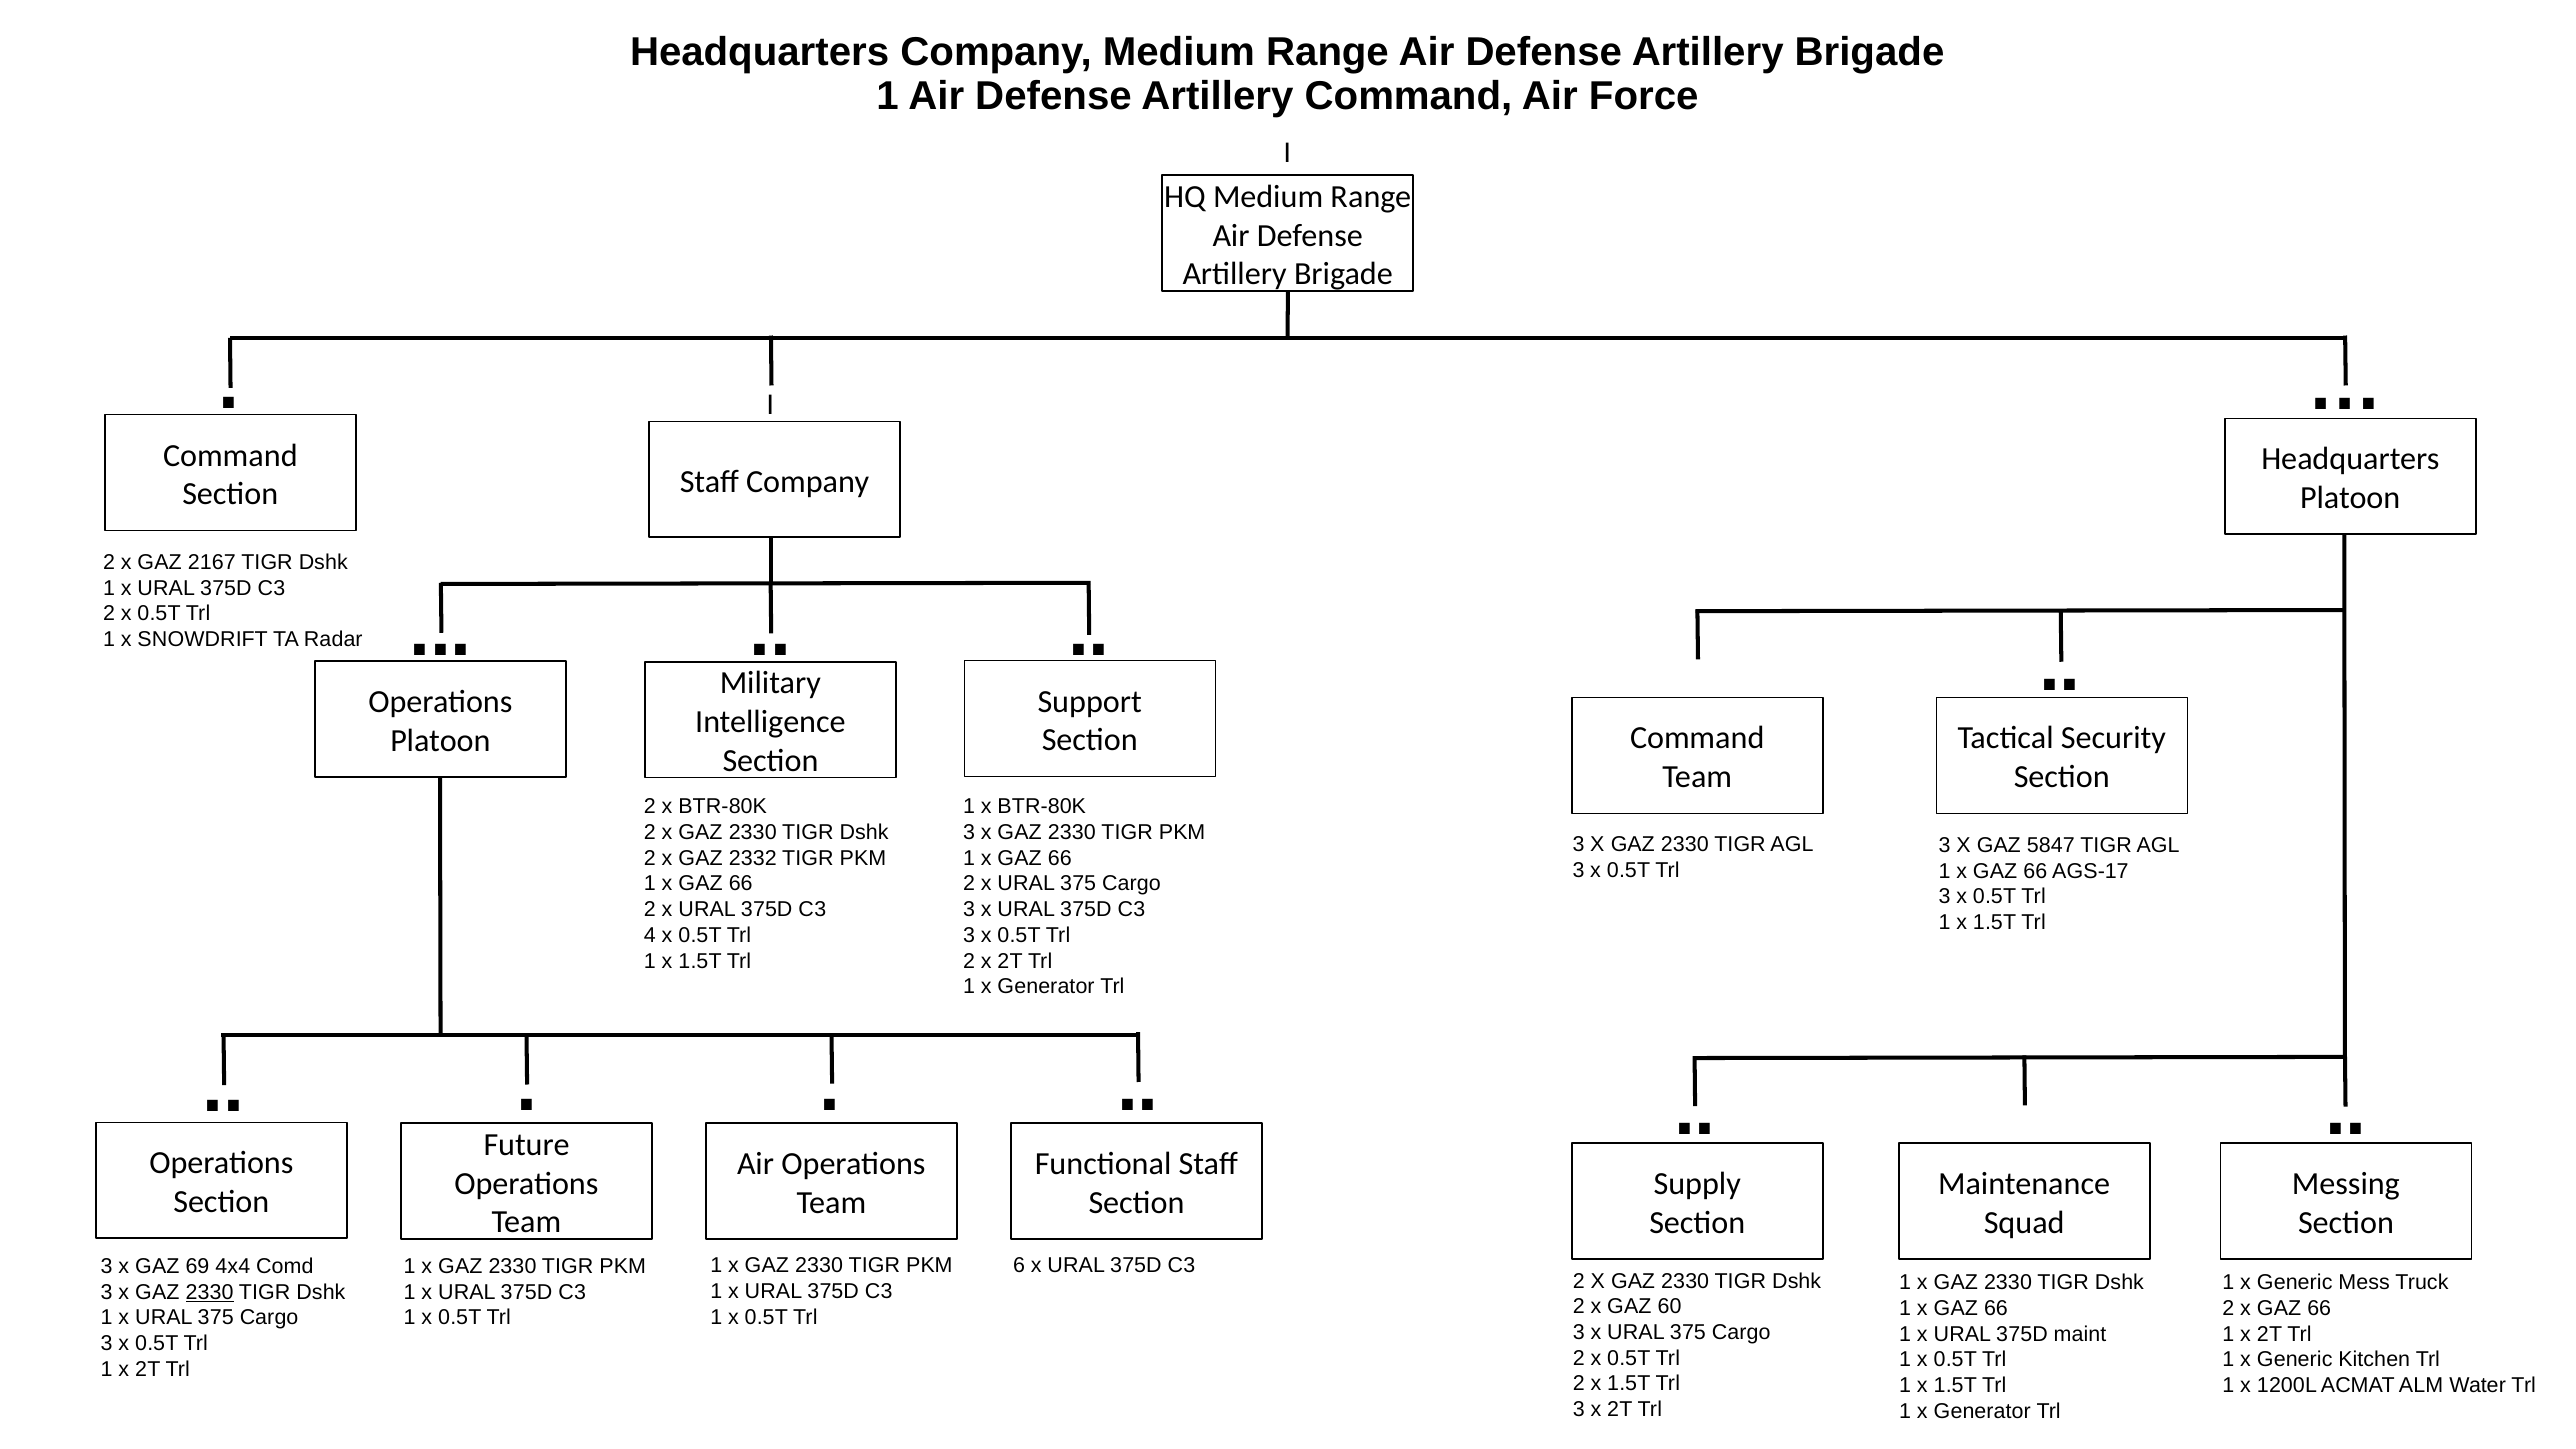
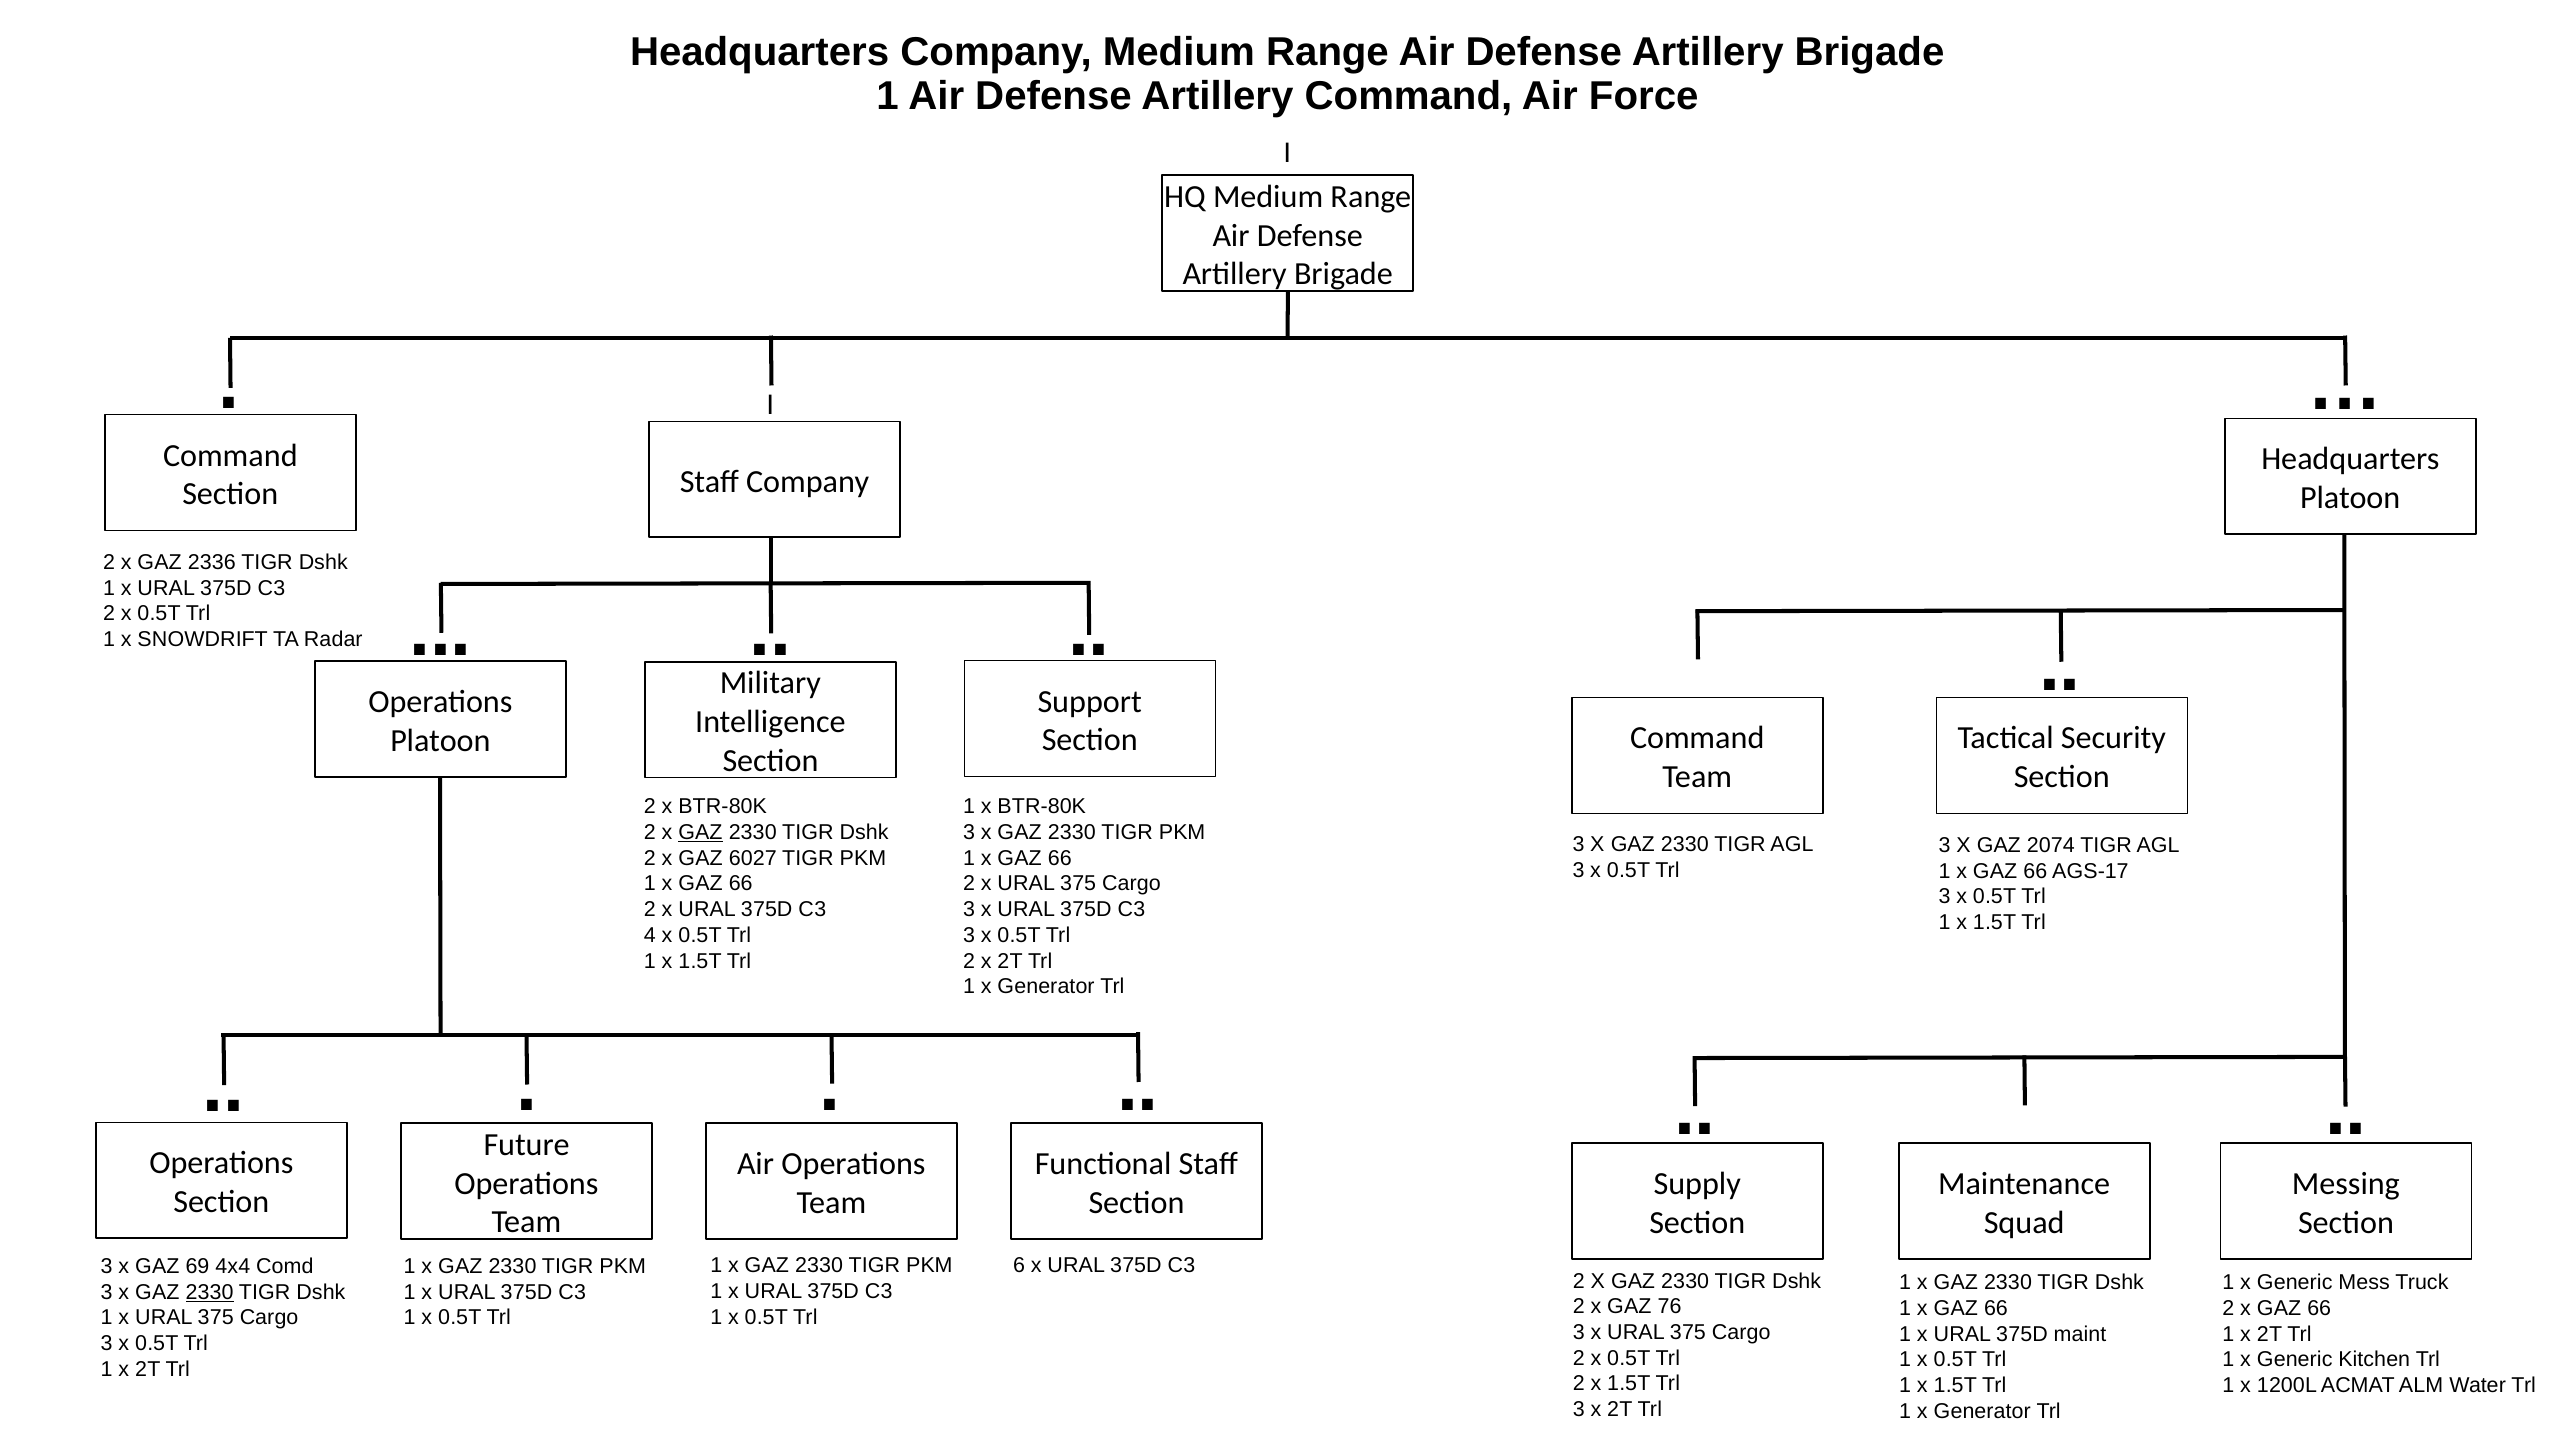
2167: 2167 -> 2336
GAZ at (700, 832) underline: none -> present
5847: 5847 -> 2074
2332: 2332 -> 6027
60: 60 -> 76
